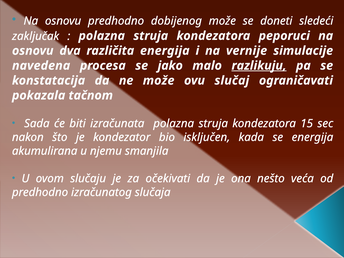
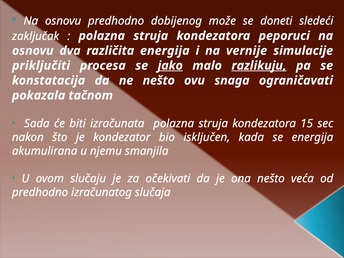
navedena: navedena -> priključiti
jako underline: none -> present
ne može: može -> nešto
slučaj: slučaj -> snaga
